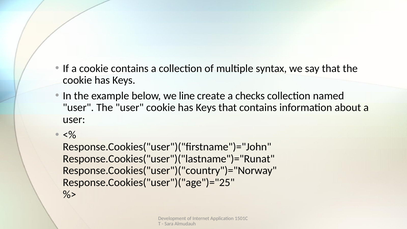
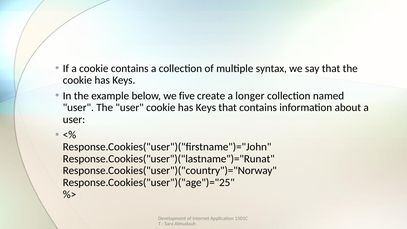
line: line -> five
checks: checks -> longer
